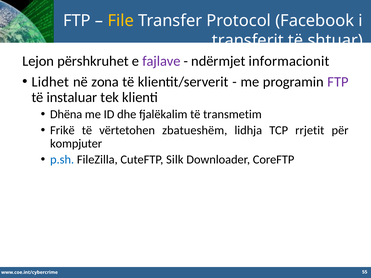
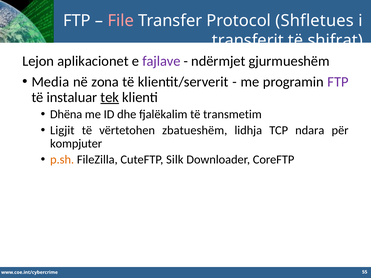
File colour: yellow -> pink
Facebook: Facebook -> Shfletues
shtuar: shtuar -> shifrat
përshkruhet: përshkruhet -> aplikacionet
informacionit: informacionit -> gjurmueshëm
Lidhet: Lidhet -> Media
tek underline: none -> present
Frikë: Frikë -> Ligjit
rrjetit: rrjetit -> ndara
p.sh colour: blue -> orange
